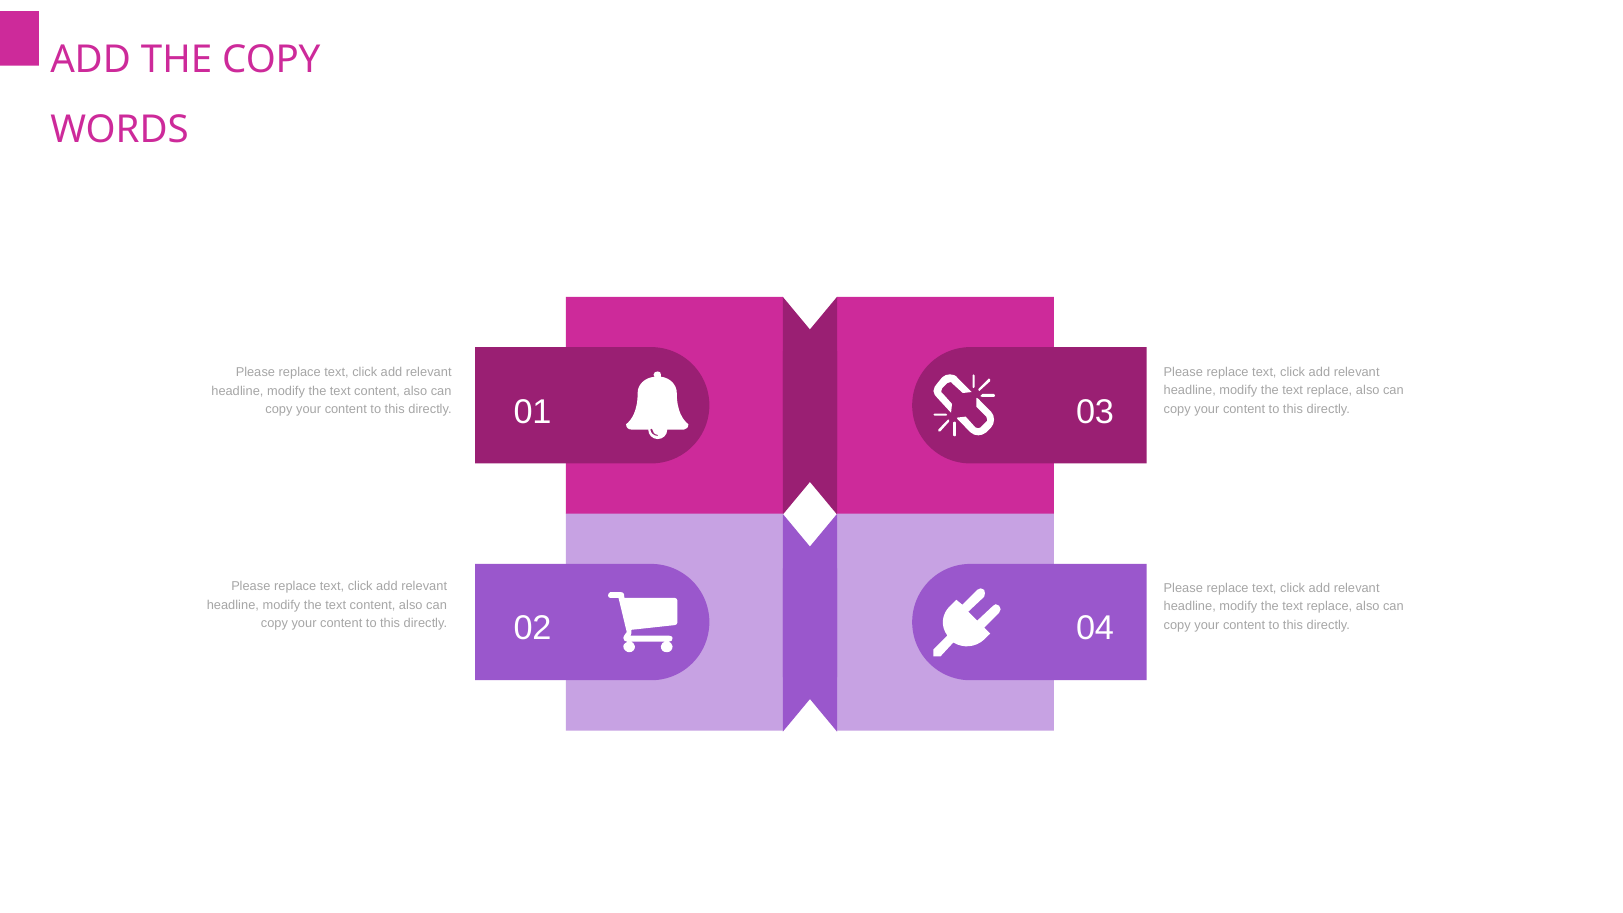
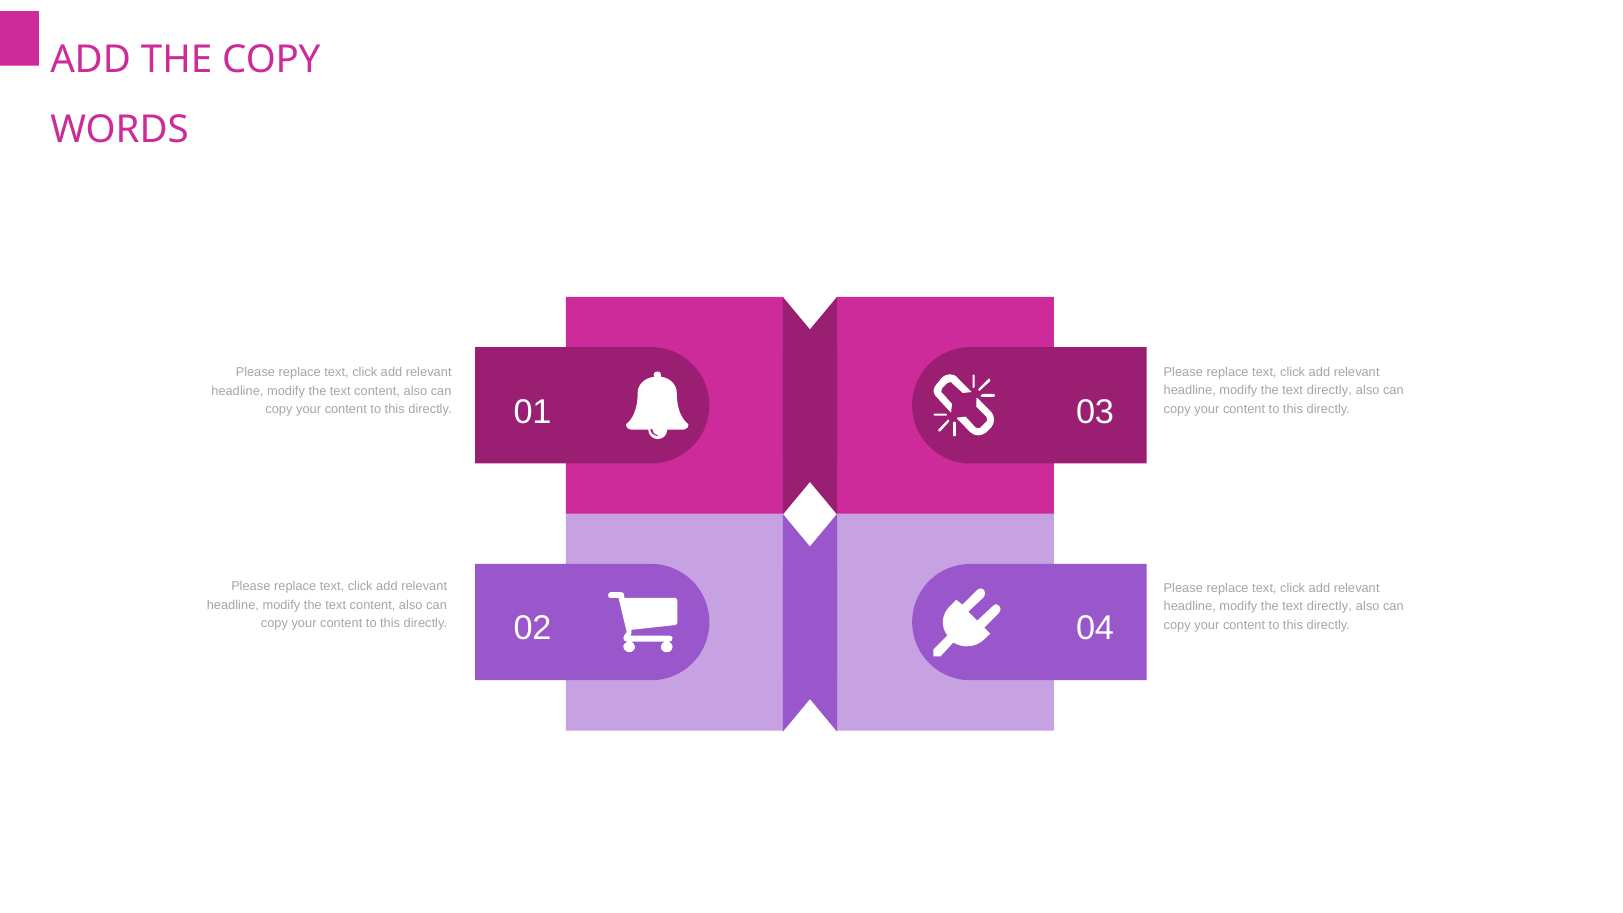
replace at (1329, 390): replace -> directly
replace at (1329, 607): replace -> directly
